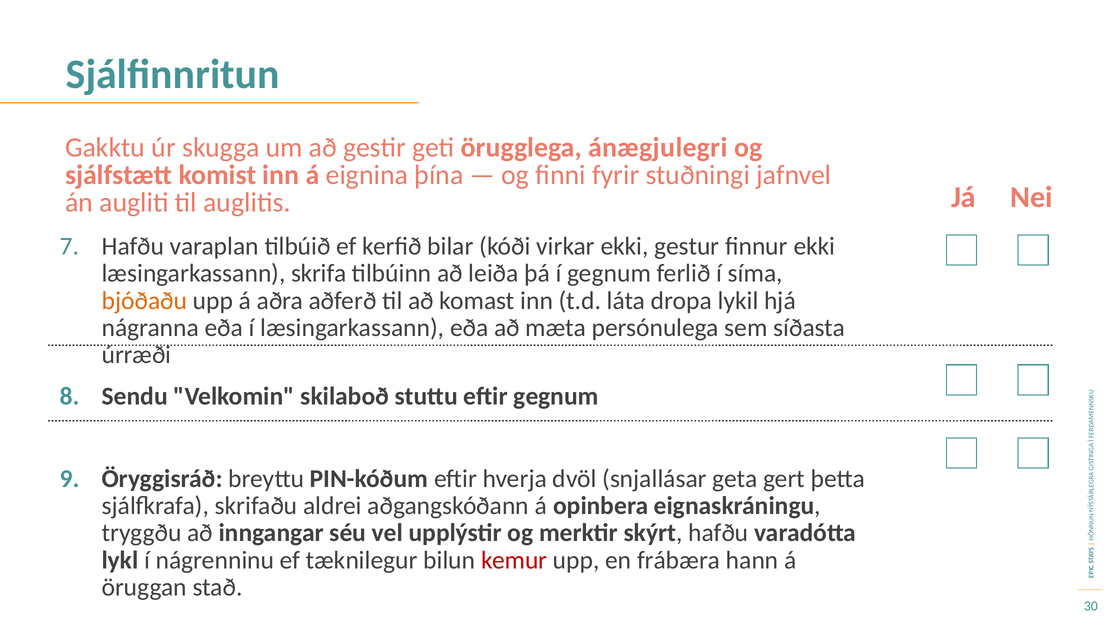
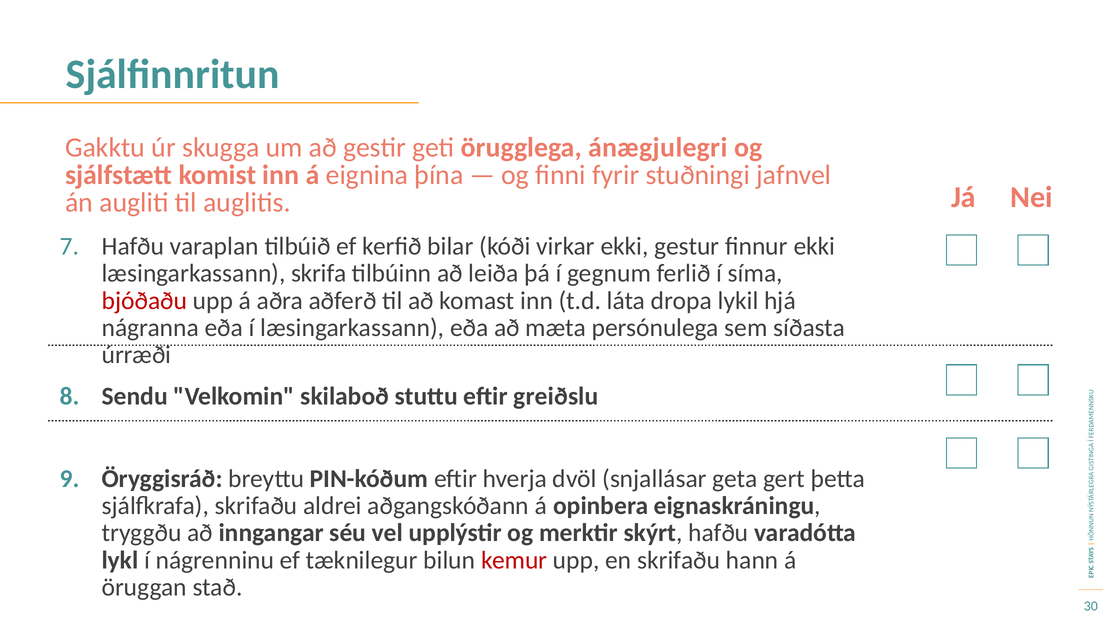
bjóðaðu colour: orange -> red
eftir gegnum: gegnum -> greiðslu
en frábæra: frábæra -> skrifaðu
